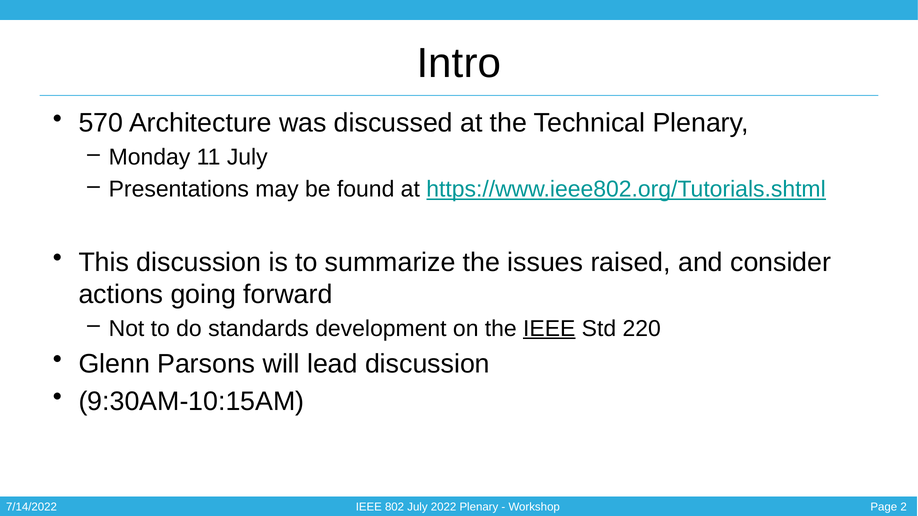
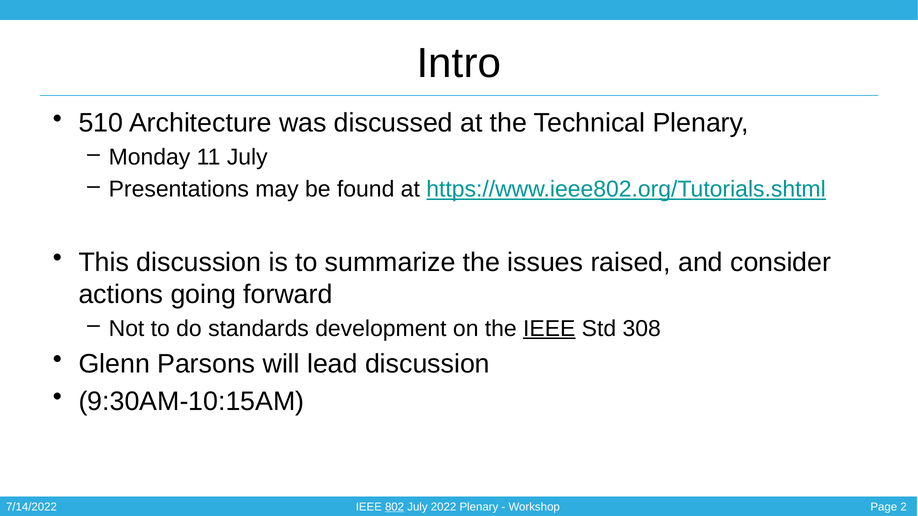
570: 570 -> 510
220: 220 -> 308
802 underline: none -> present
